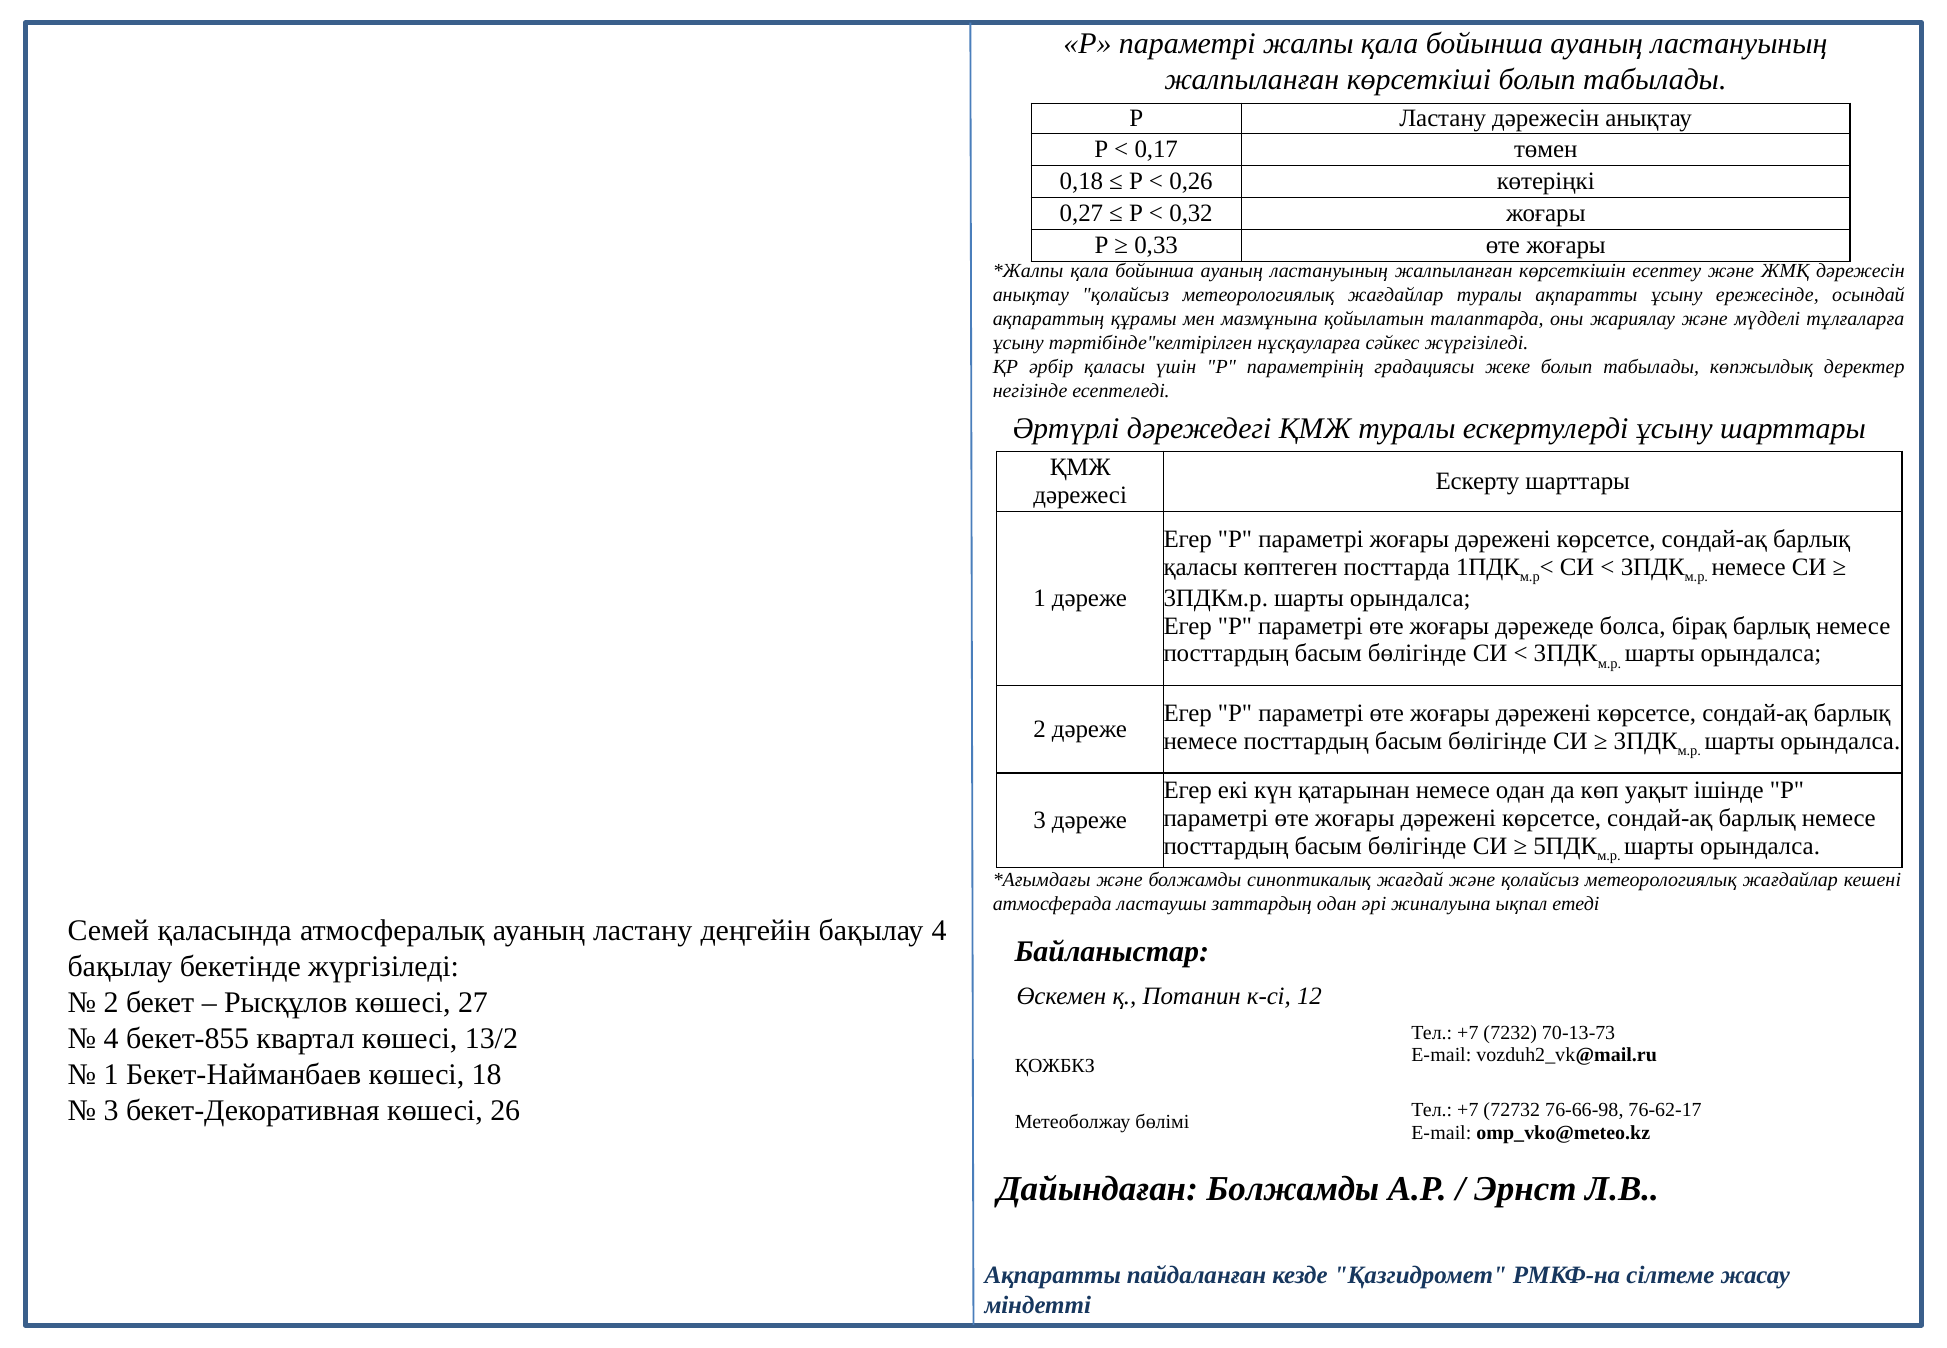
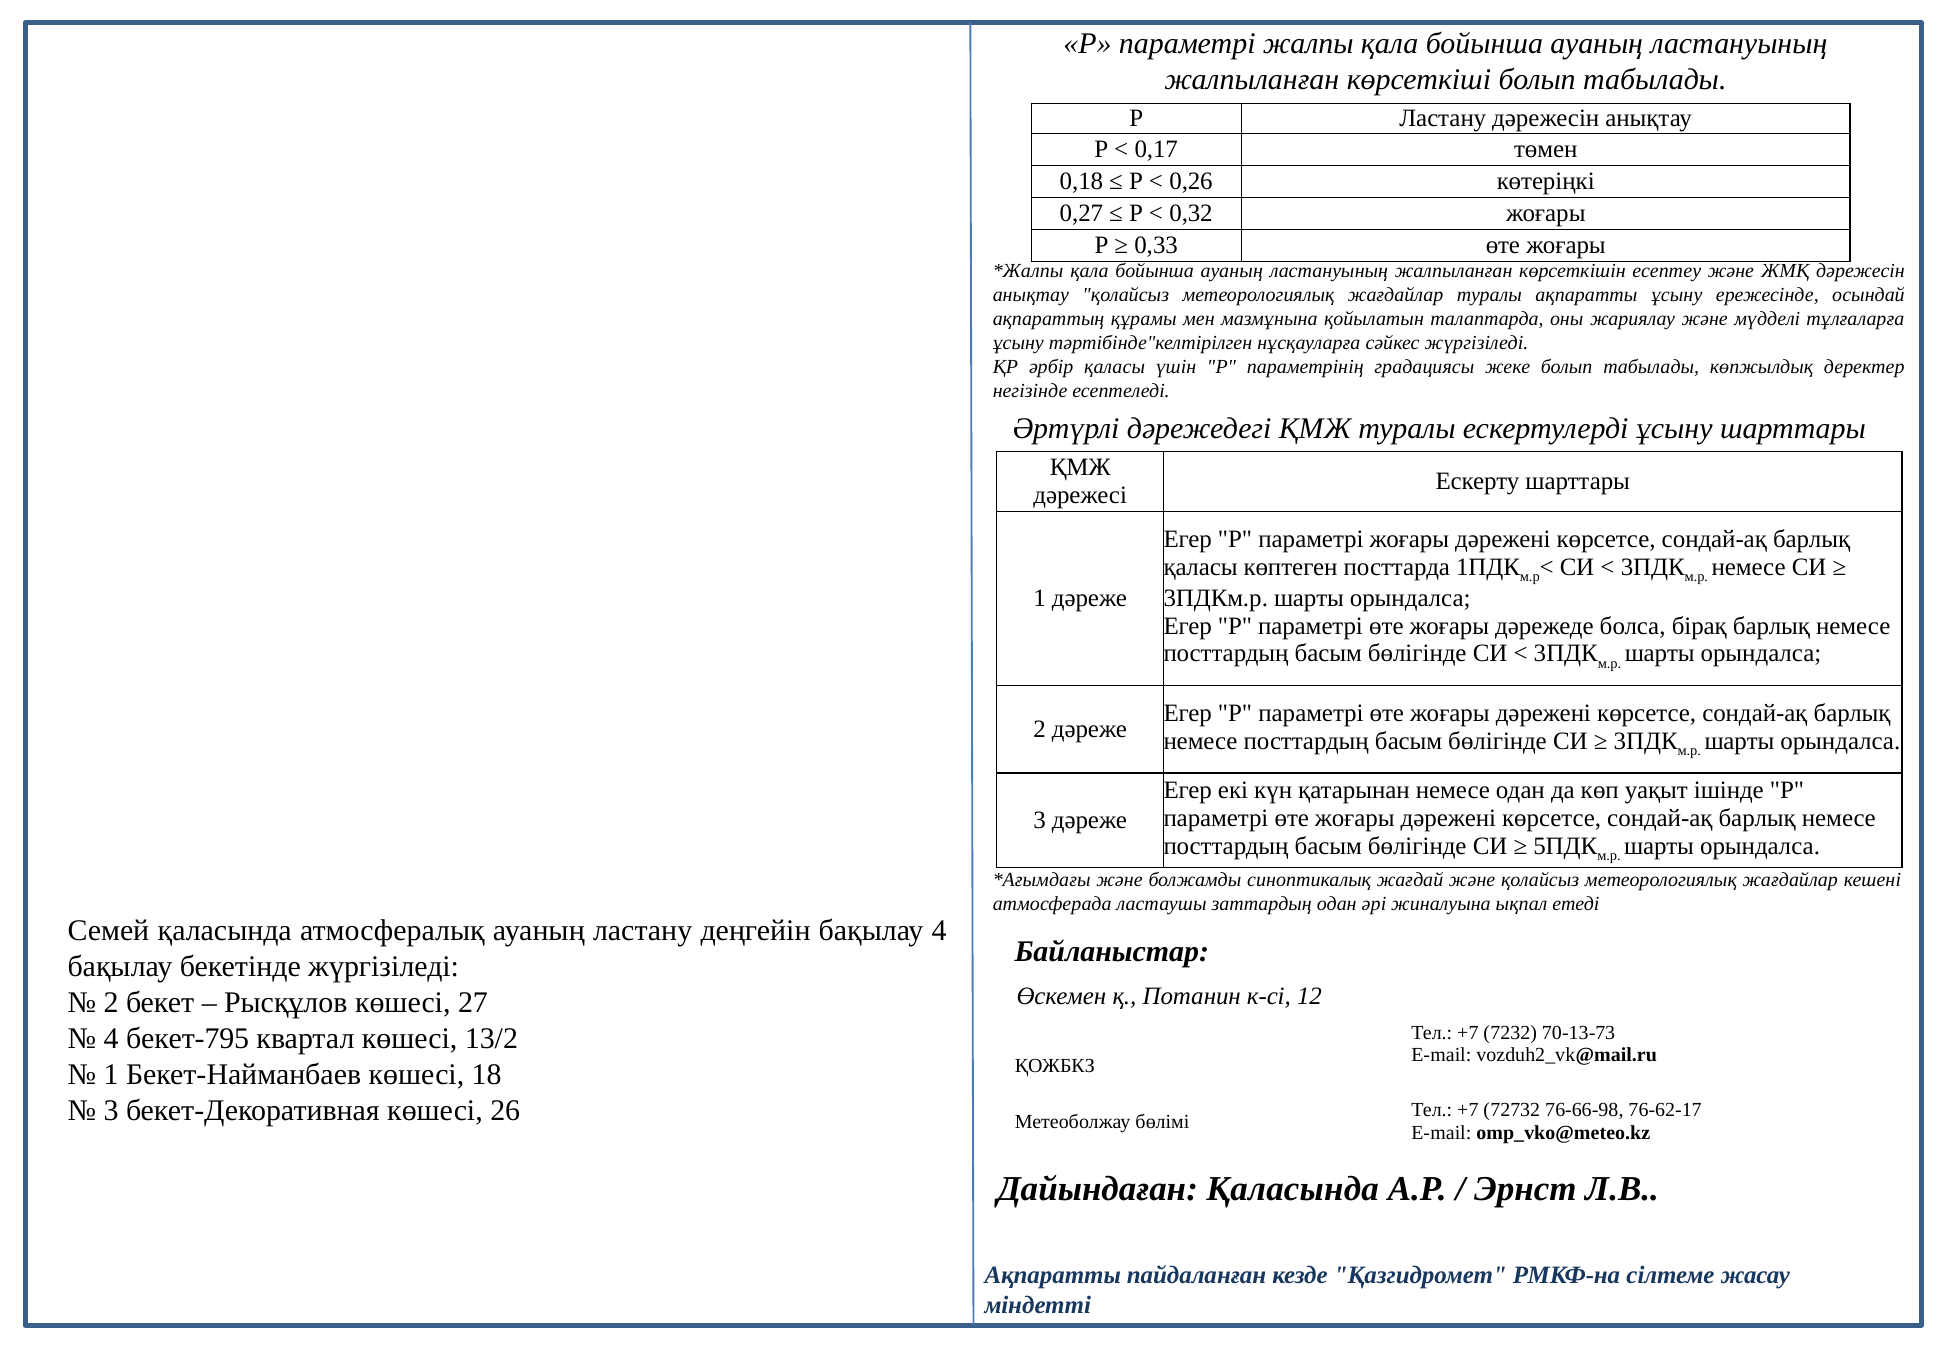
бекет-855: бекет-855 -> бекет-795
Дайындаған Болжамды: Болжамды -> Қаласында
